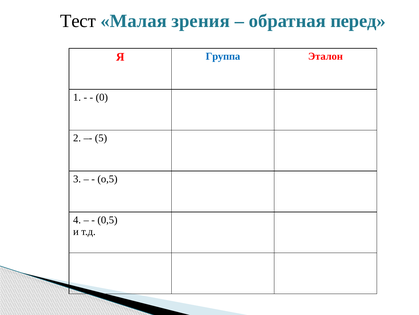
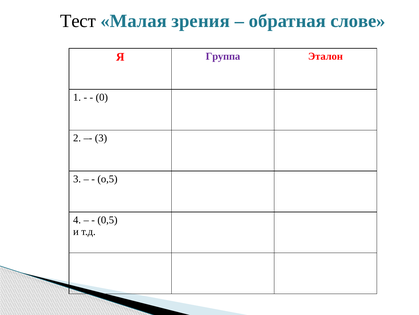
перед: перед -> слове
Группа colour: blue -> purple
5 at (101, 138): 5 -> 3
